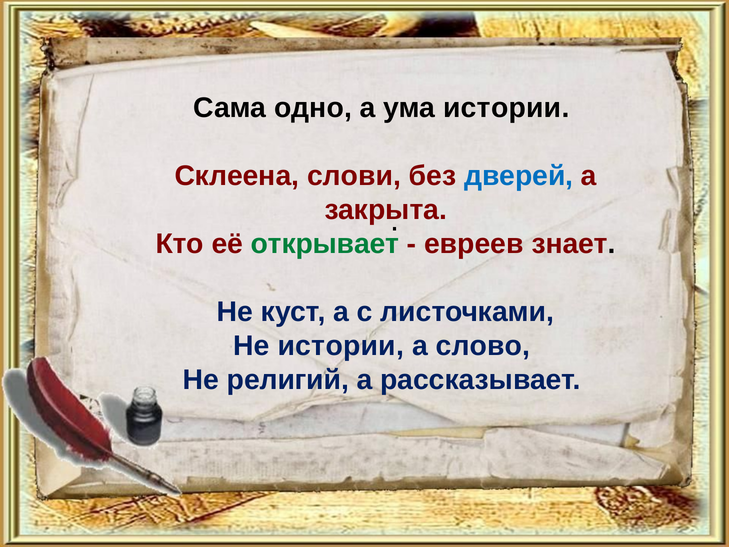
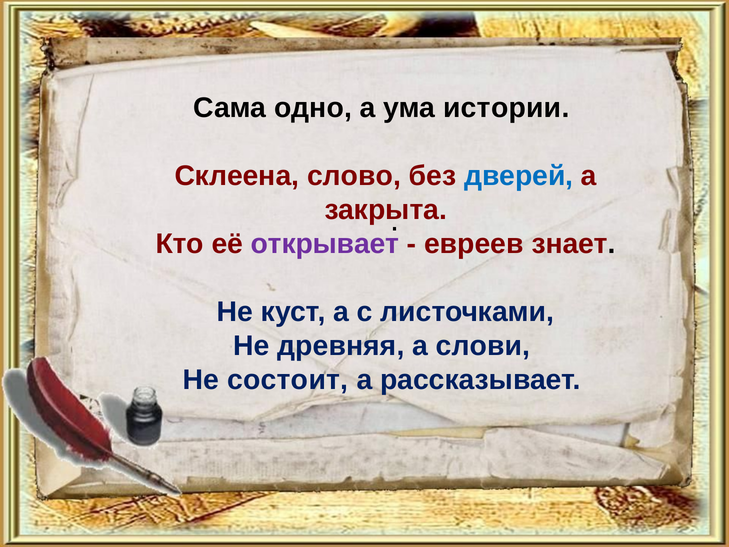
слови: слови -> слово
открывает colour: green -> purple
Не истории: истории -> древняя
слово: слово -> слови
религий: религий -> состоит
